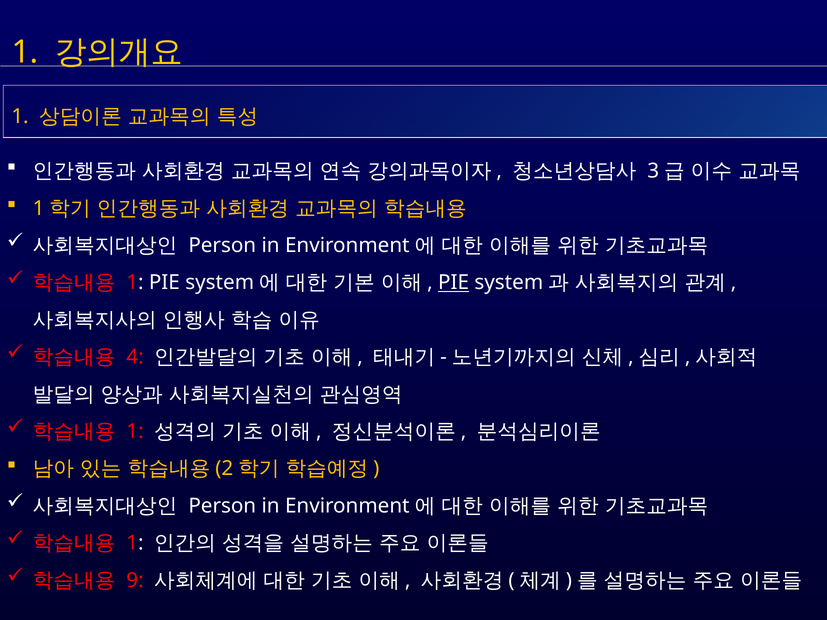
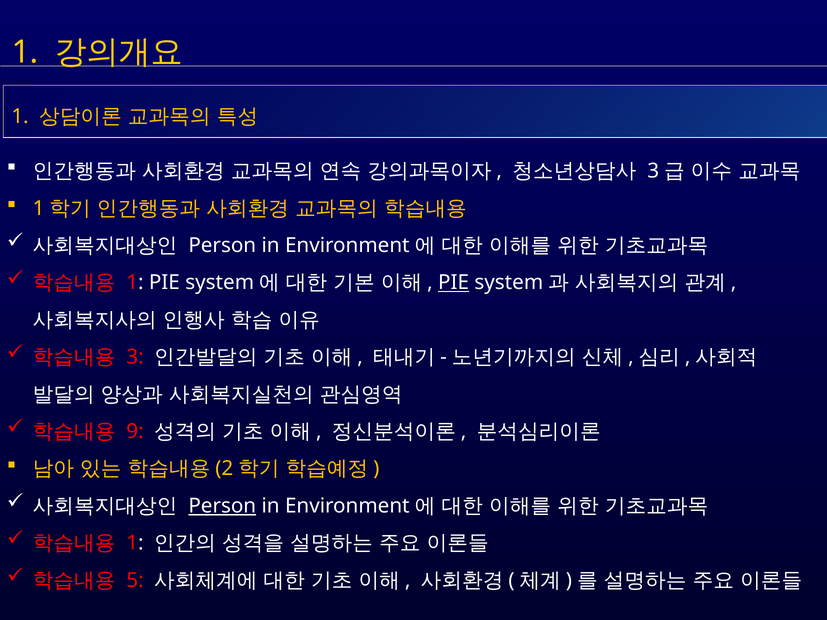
4: 4 -> 3
1 at (135, 432): 1 -> 9
Person at (222, 506) underline: none -> present
9: 9 -> 5
